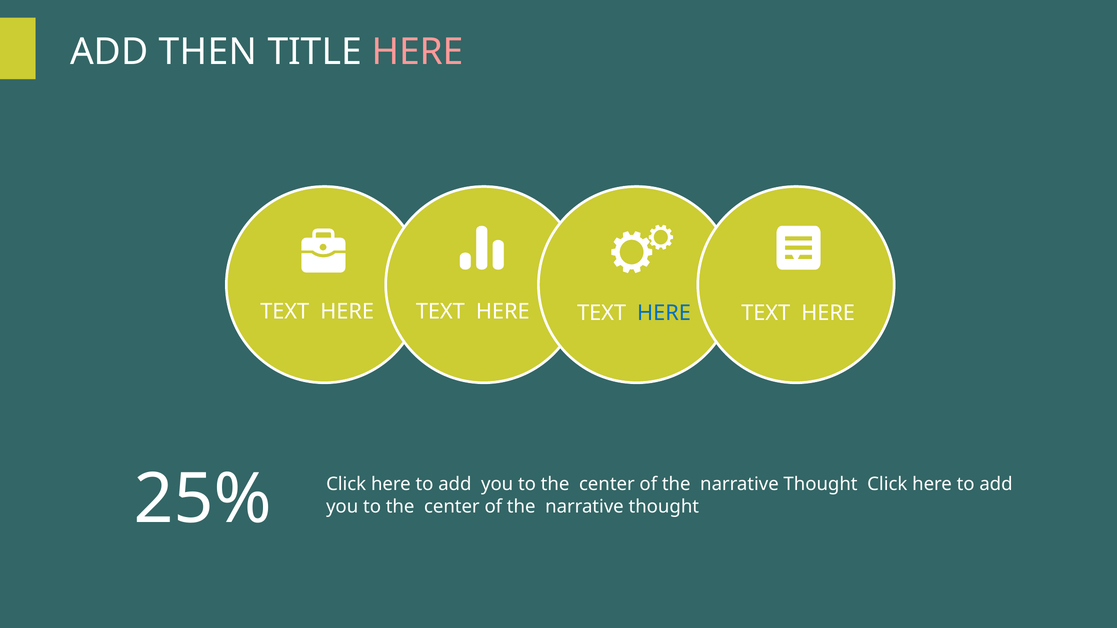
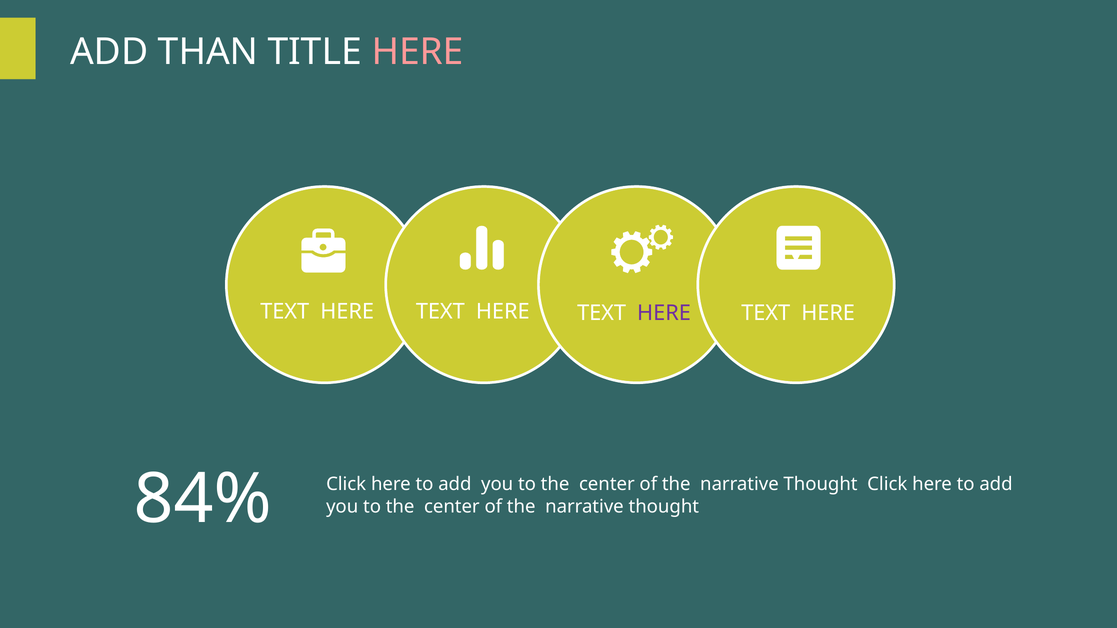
THEN: THEN -> THAN
HERE at (664, 313) colour: blue -> purple
25%: 25% -> 84%
